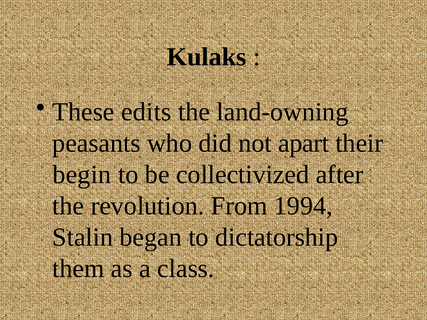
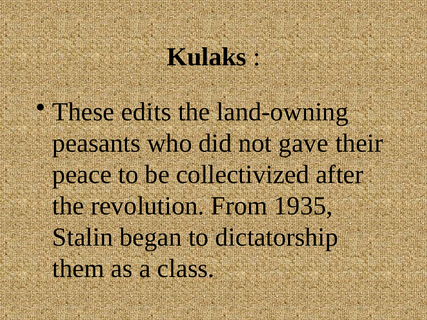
apart: apart -> gave
begin: begin -> peace
1994: 1994 -> 1935
